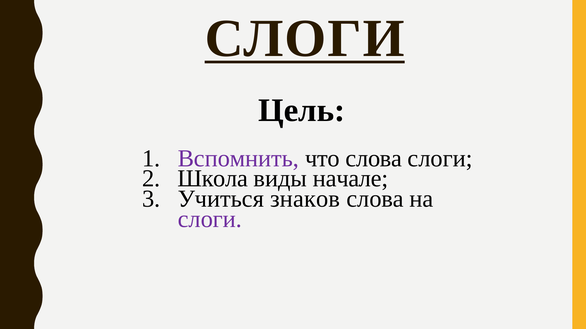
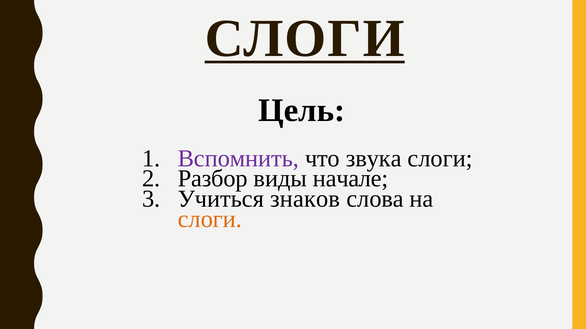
что слова: слова -> звука
Школа: Школа -> Разбор
слоги at (210, 219) colour: purple -> orange
